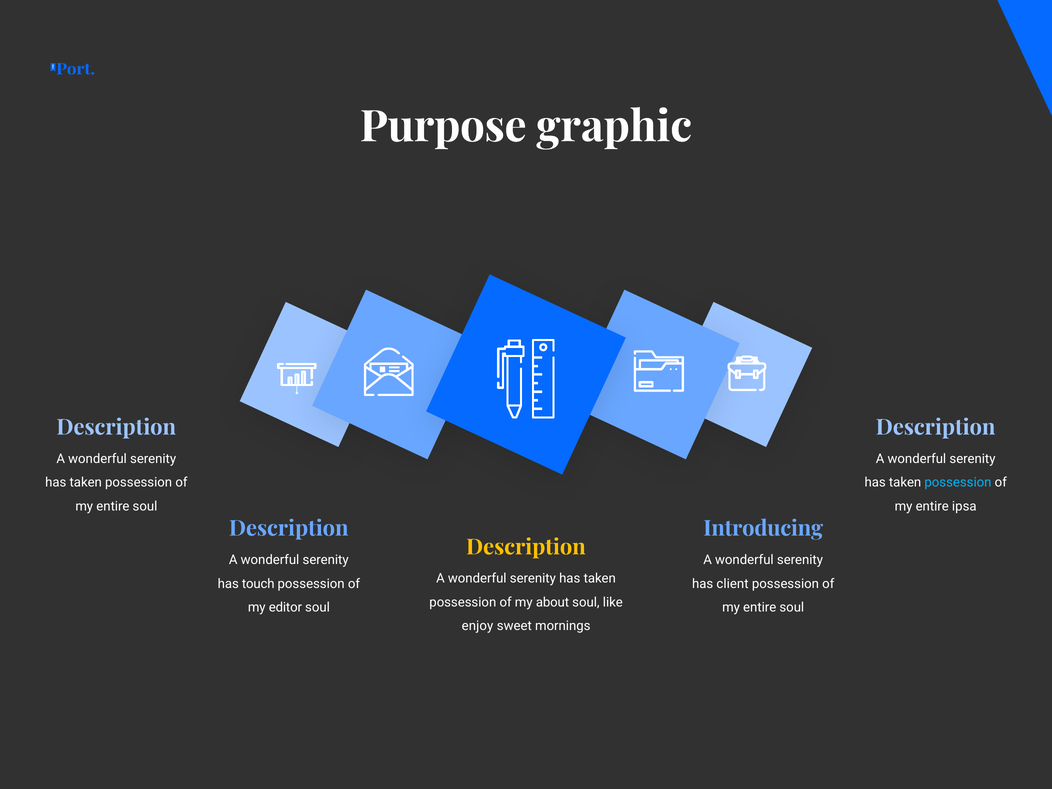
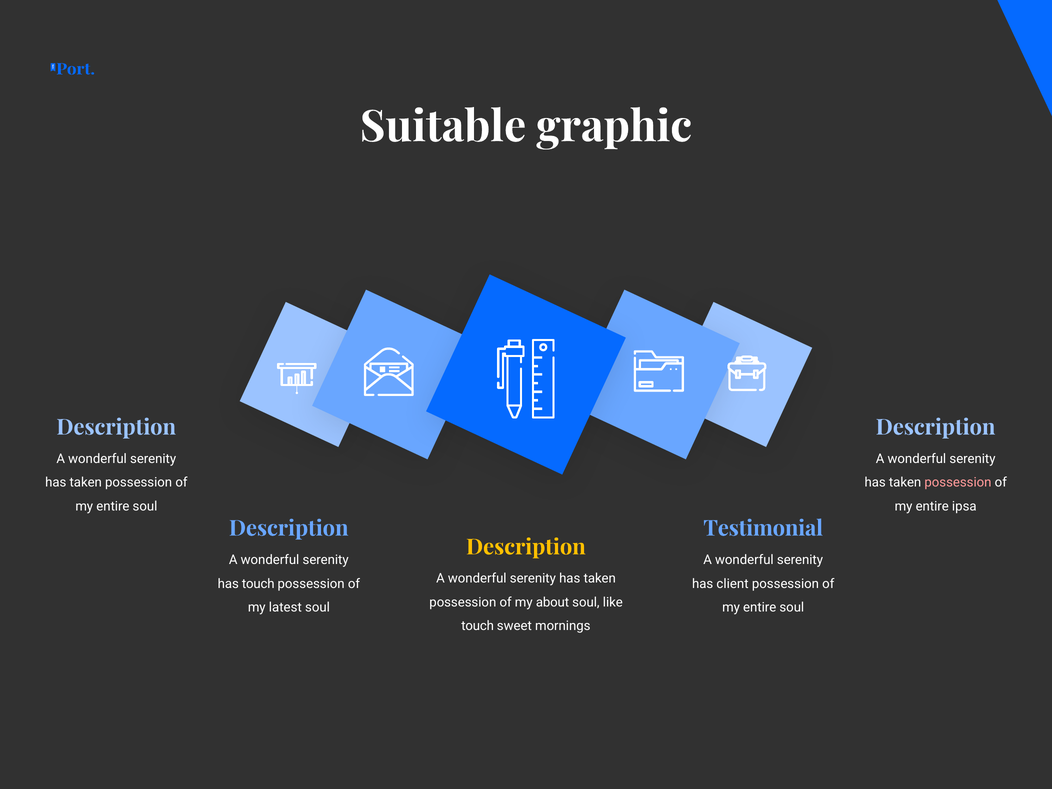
Purpose: Purpose -> Suitable
possession at (958, 483) colour: light blue -> pink
Introducing: Introducing -> Testimonial
editor: editor -> latest
enjoy at (477, 626): enjoy -> touch
